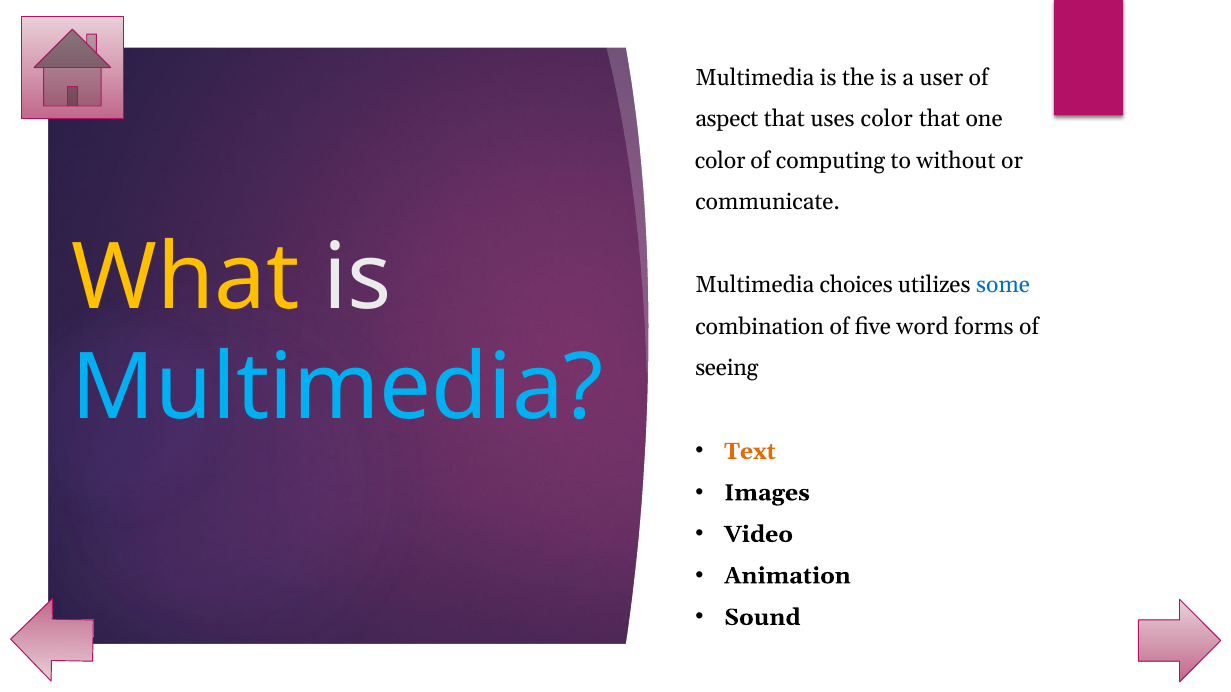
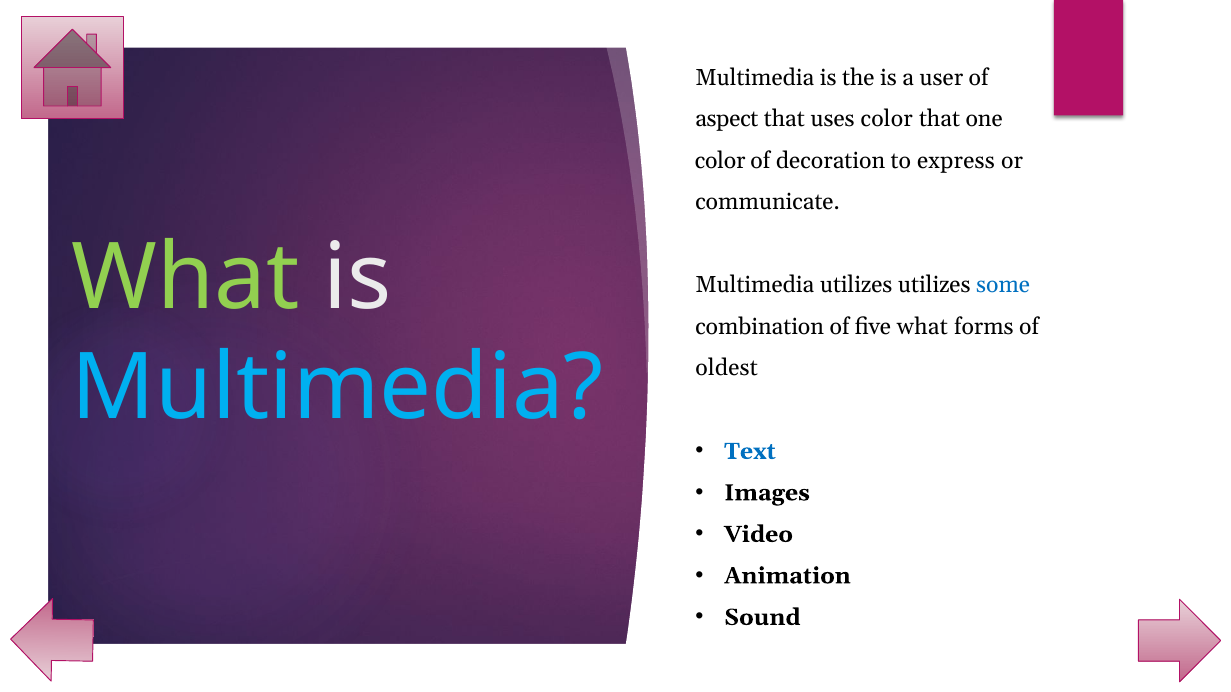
computing: computing -> decoration
without: without -> express
What at (186, 278) colour: yellow -> light green
Multimedia choices: choices -> utilizes
five word: word -> what
seeing: seeing -> oldest
Text colour: orange -> blue
